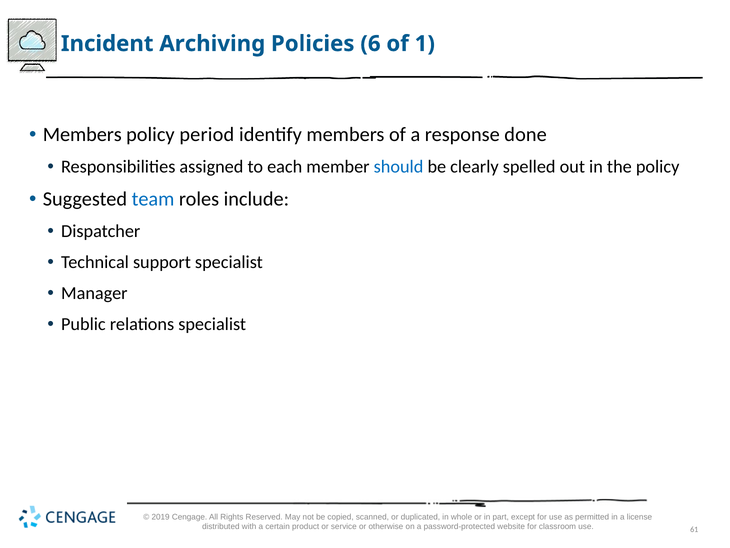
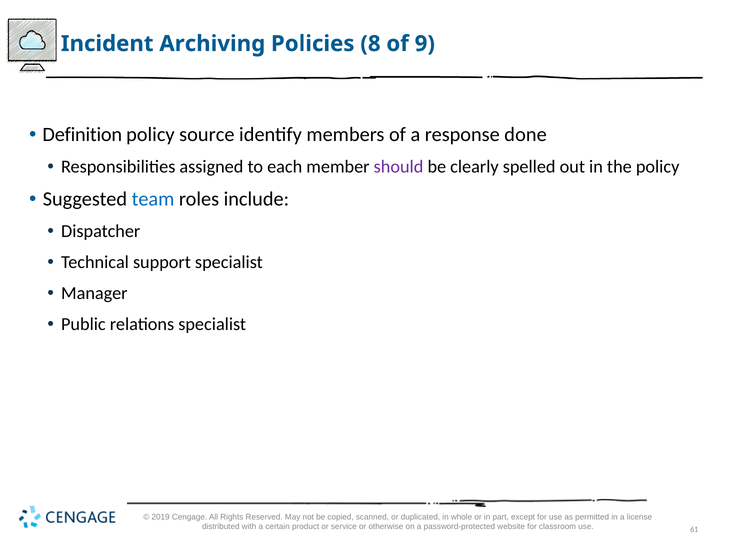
6: 6 -> 8
1: 1 -> 9
Members at (82, 135): Members -> Definition
period: period -> source
should colour: blue -> purple
